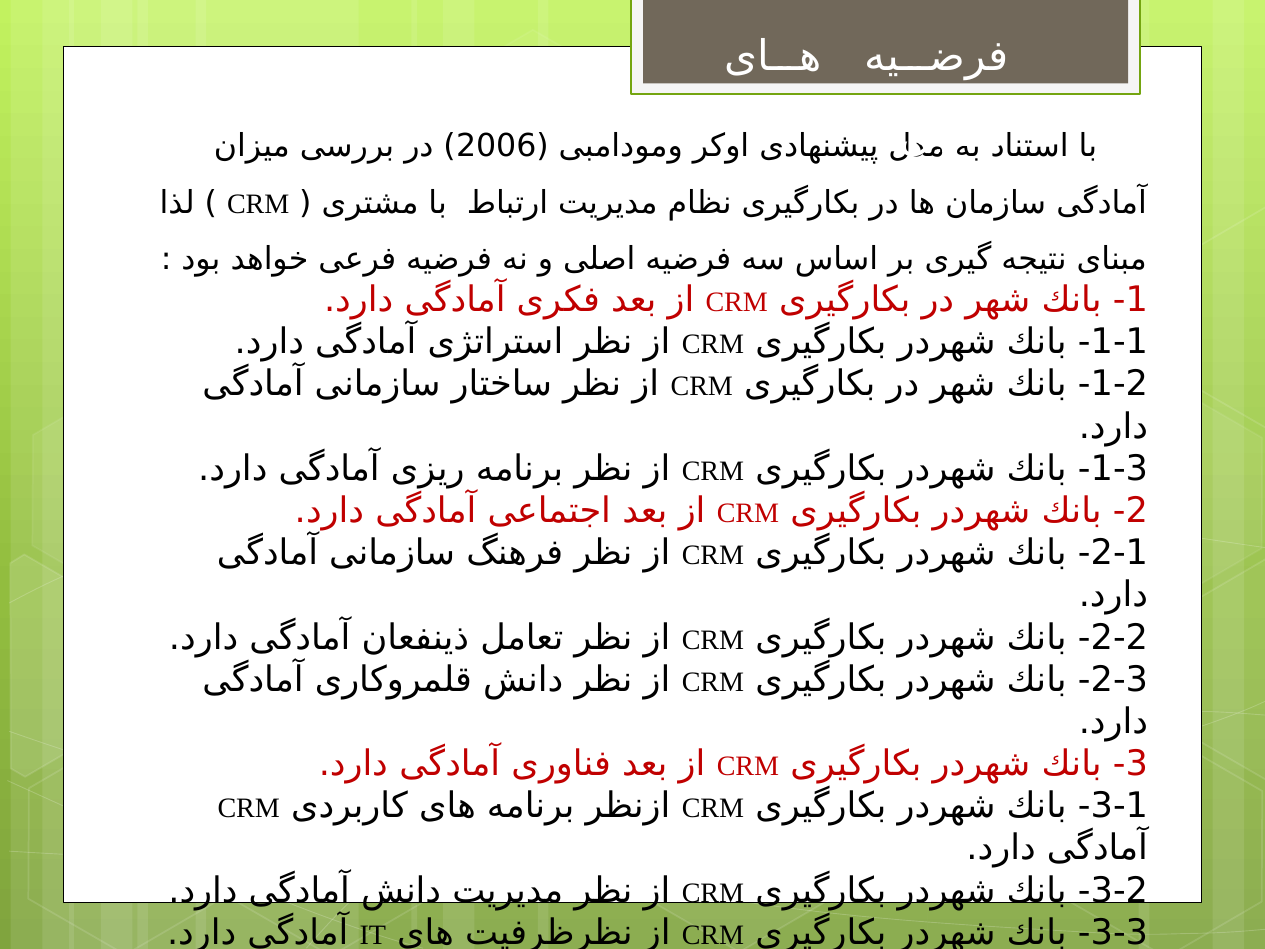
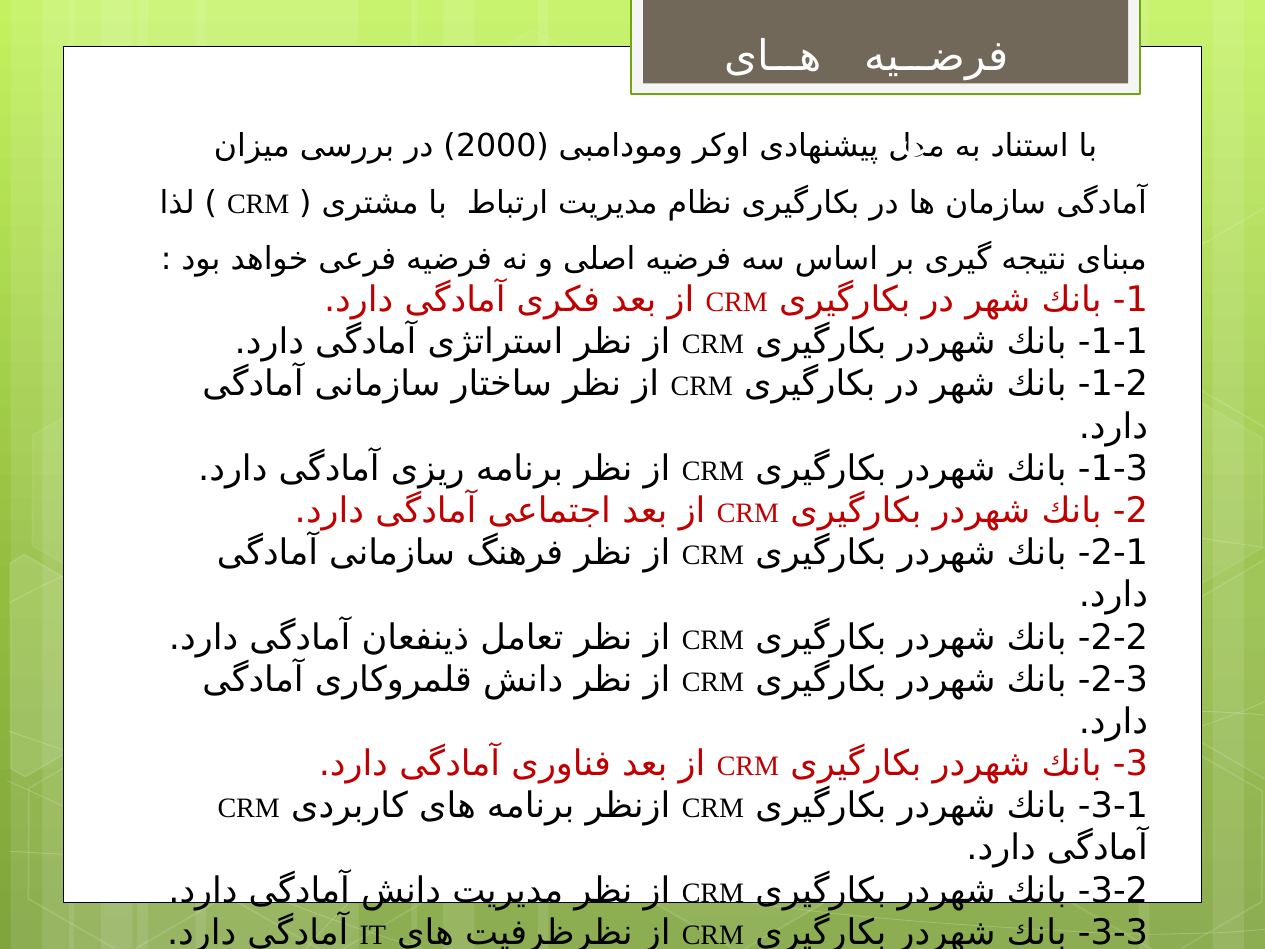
2006: 2006 -> 2000
